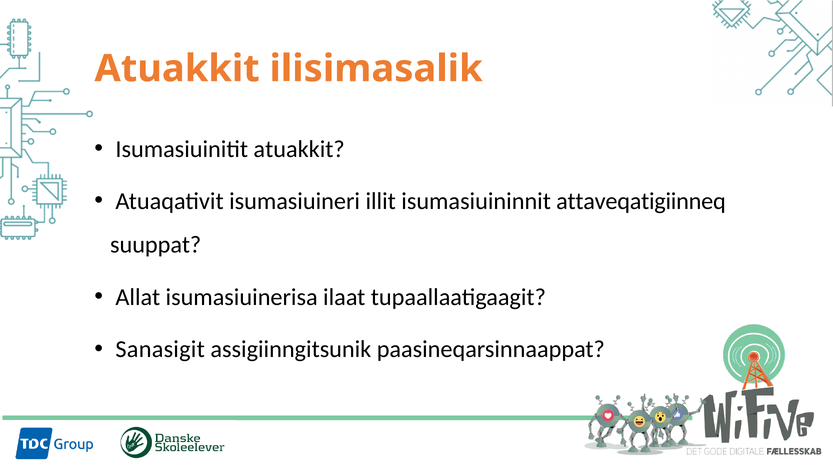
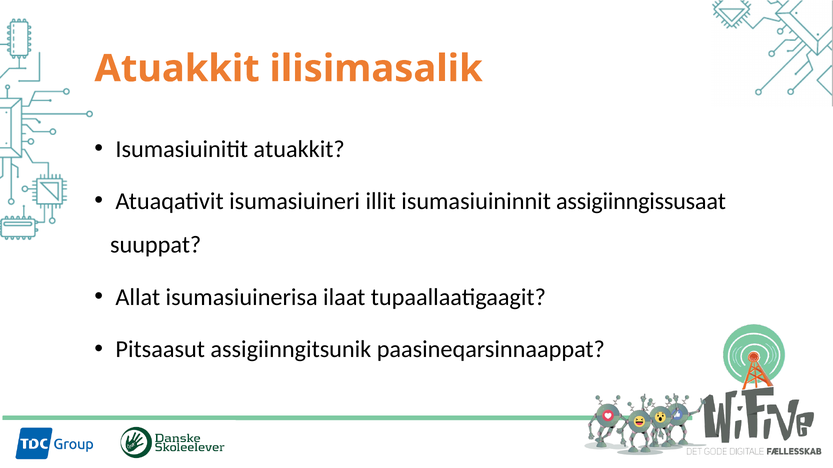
attaveqatigiinneq: attaveqatigiinneq -> assigiinngissusaat
Sanasigit: Sanasigit -> Pitsaasut
